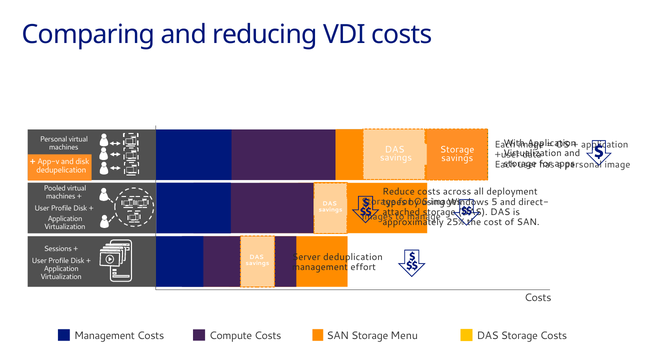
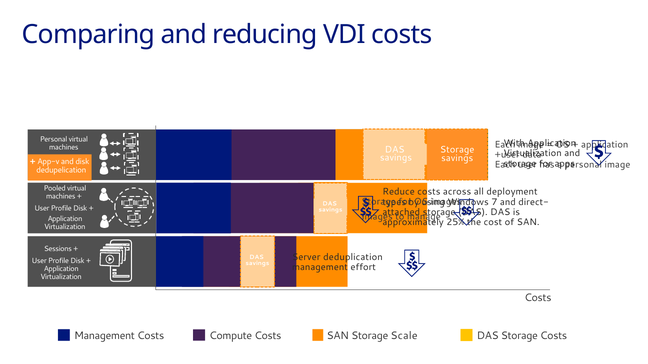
5: 5 -> 7
Menu: Menu -> Scale
